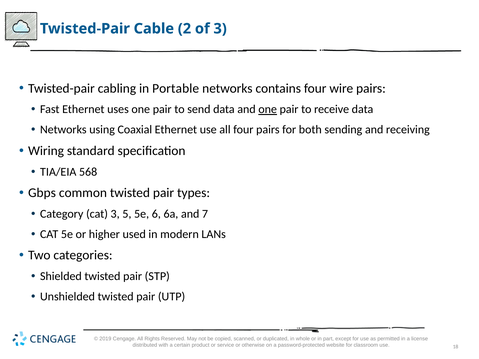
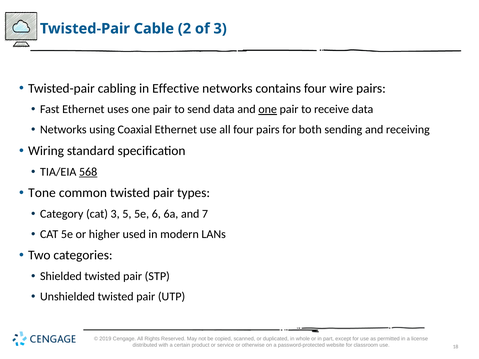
Portable: Portable -> Effective
568 underline: none -> present
Gbps: Gbps -> Tone
